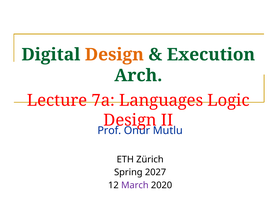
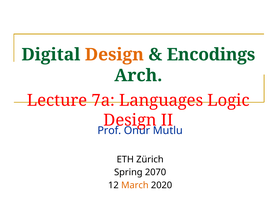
Execution: Execution -> Encodings
2027: 2027 -> 2070
March colour: purple -> orange
